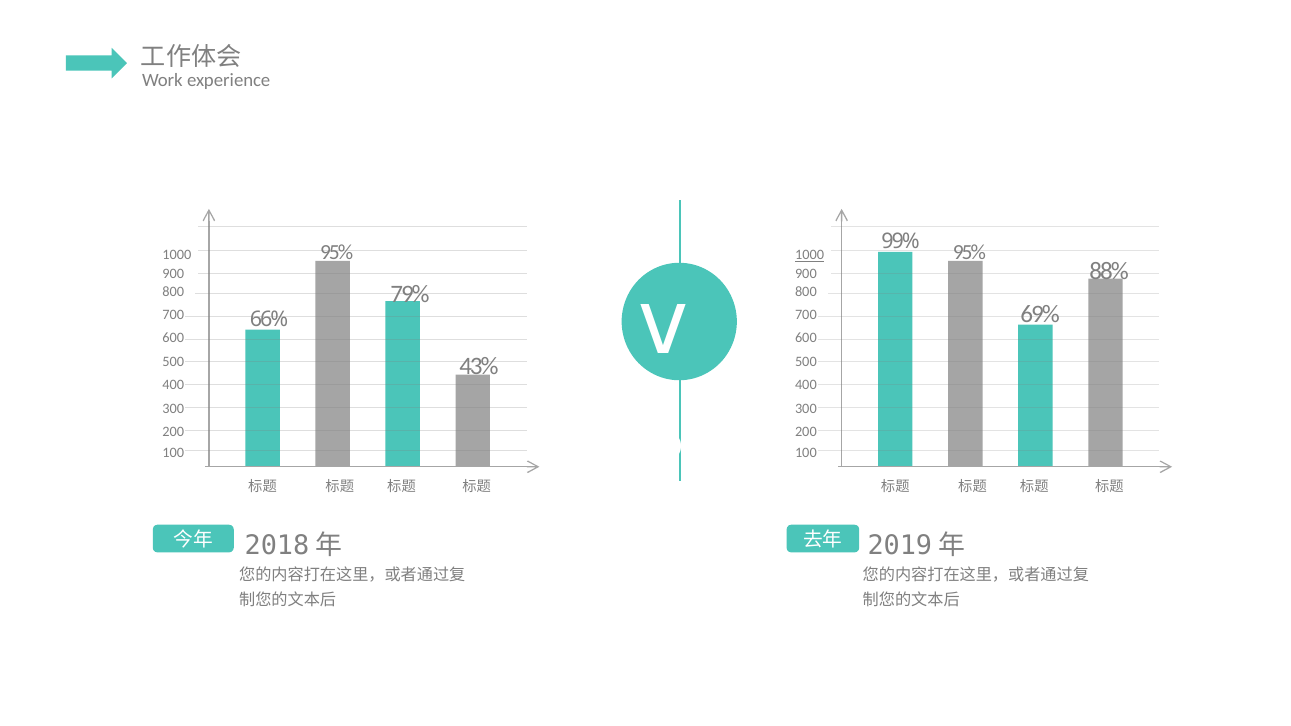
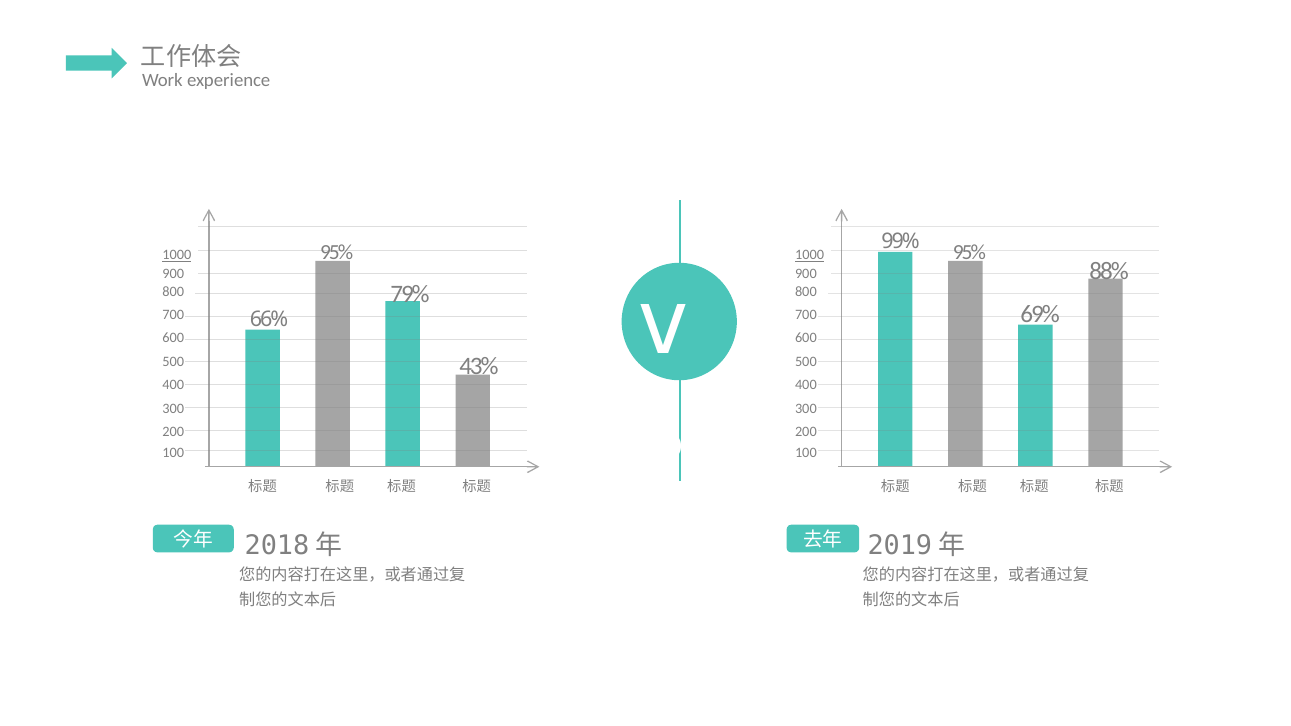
1000 at (177, 255) underline: none -> present
